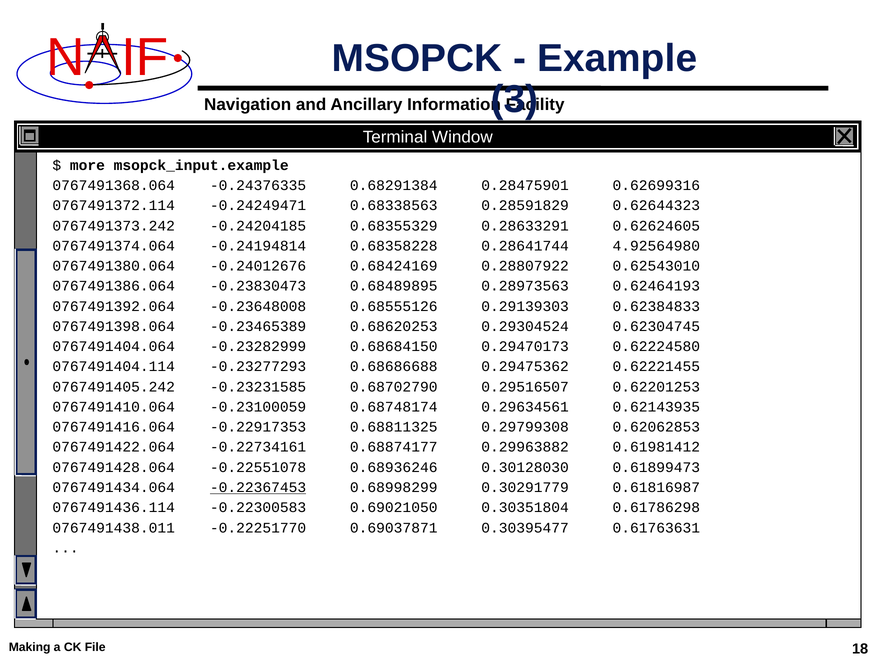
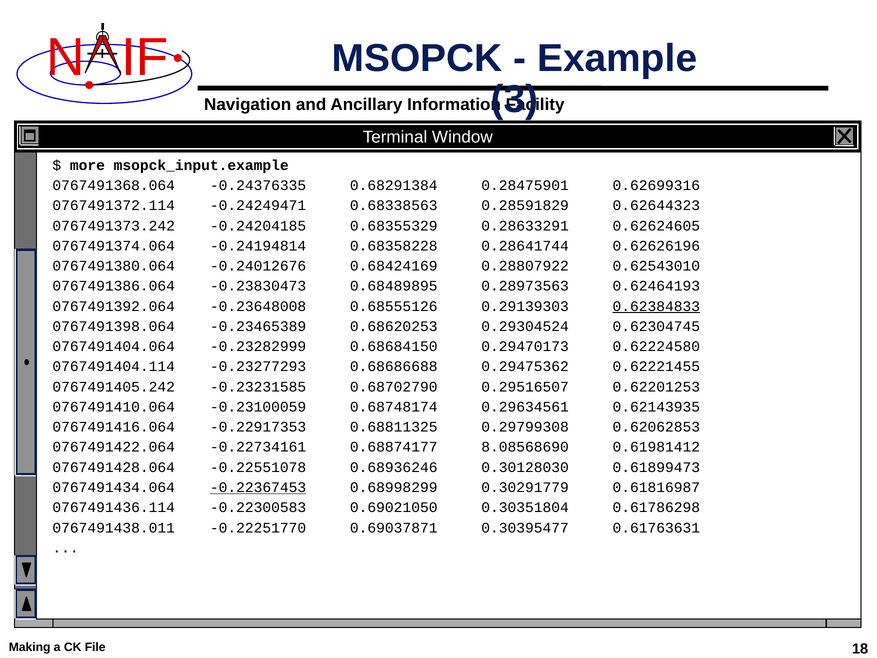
4.92564980: 4.92564980 -> 0.62626196
0.62384833 underline: none -> present
0.29963882: 0.29963882 -> 8.08568690
